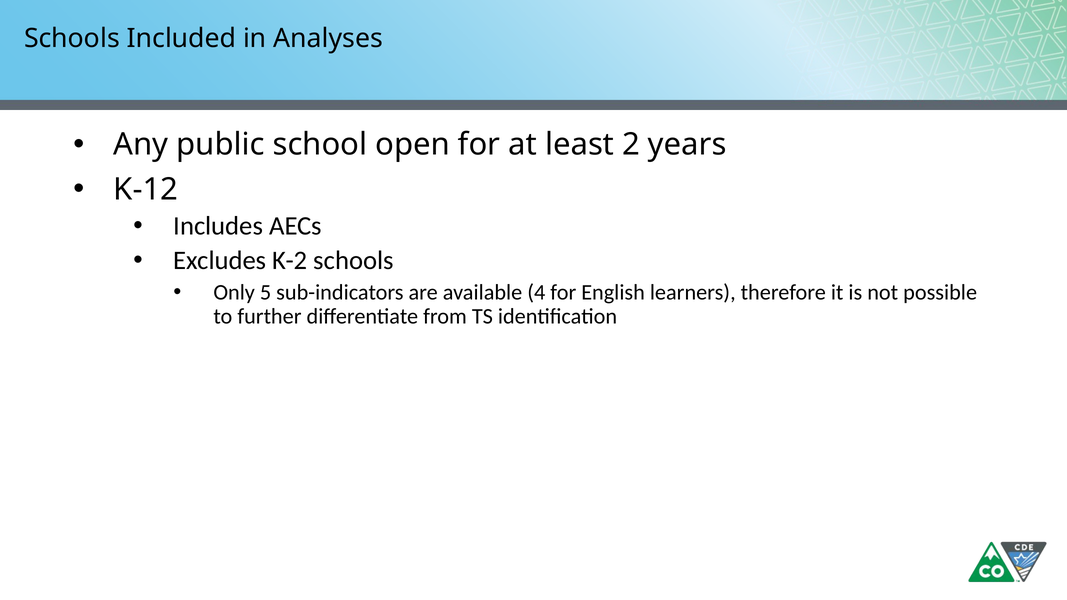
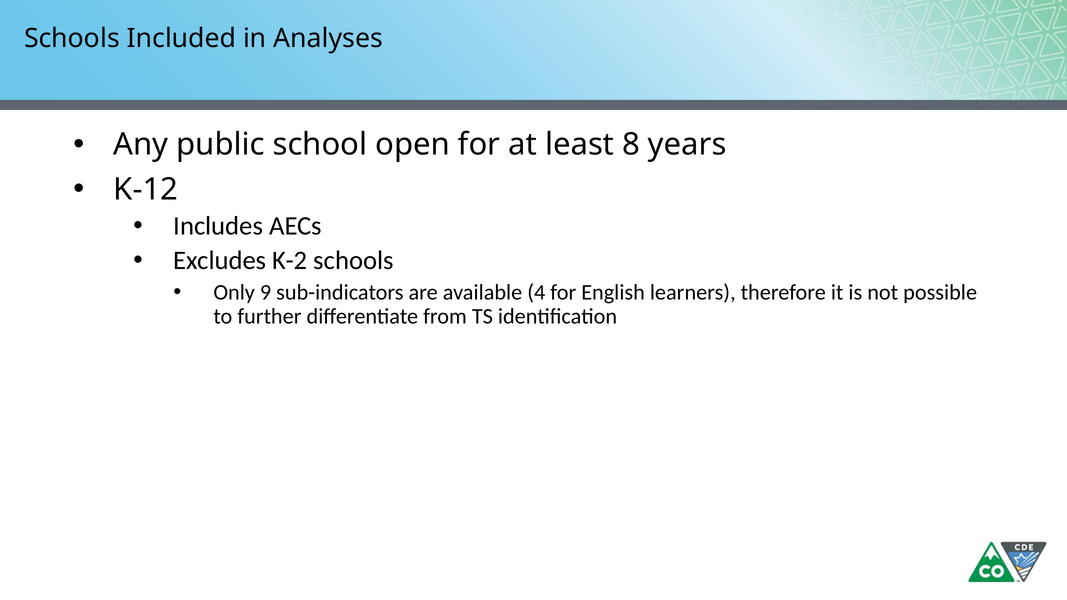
2: 2 -> 8
5: 5 -> 9
